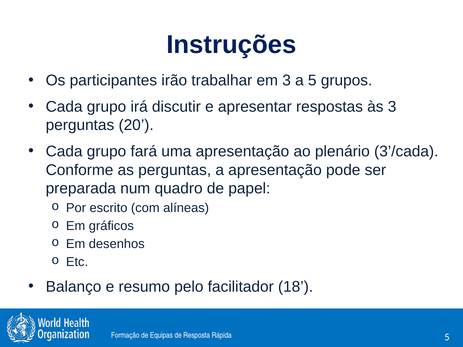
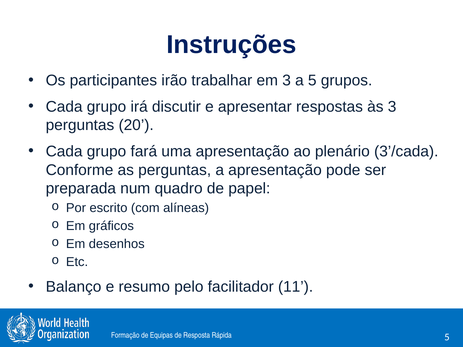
18: 18 -> 11
